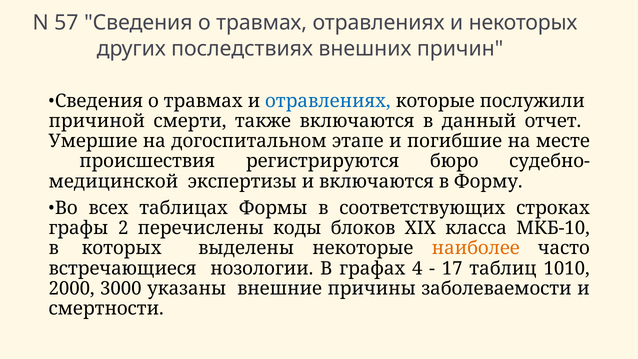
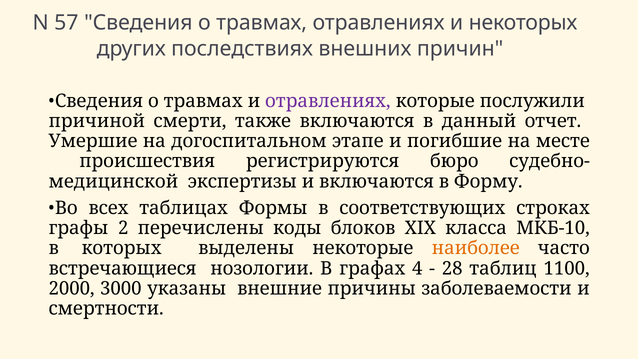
отравлениях at (328, 101) colour: blue -> purple
17: 17 -> 28
1010: 1010 -> 1100
